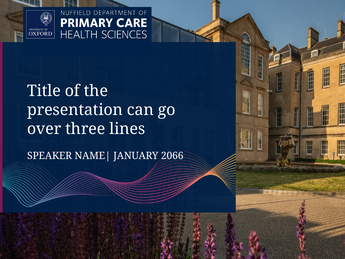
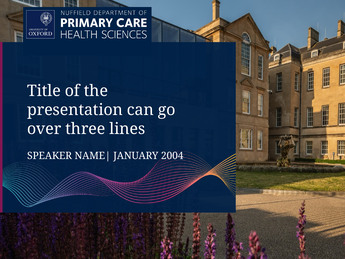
2066: 2066 -> 2004
